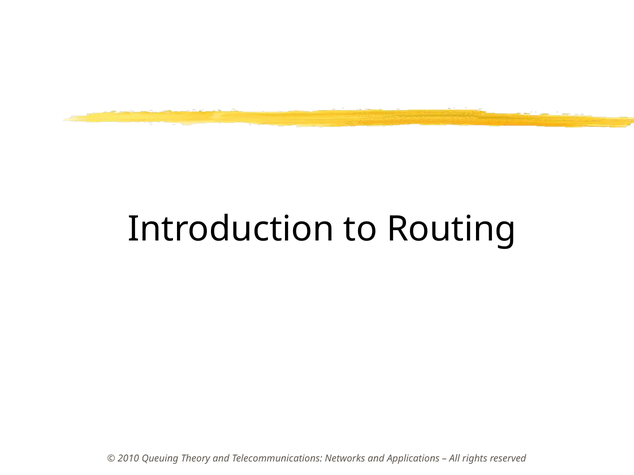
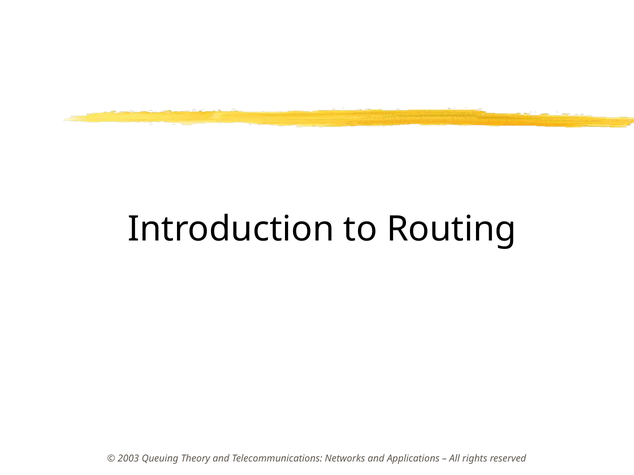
2010: 2010 -> 2003
